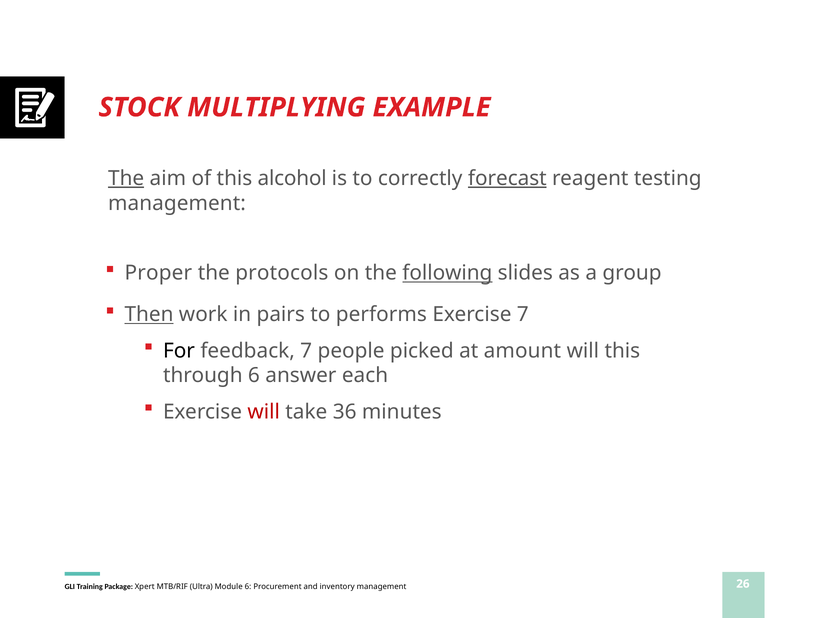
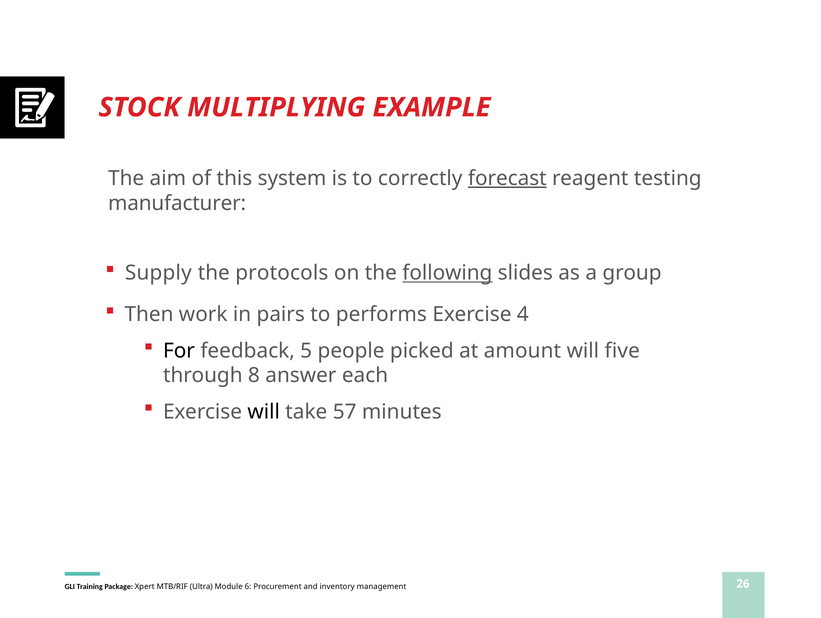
The at (126, 178) underline: present -> none
alcohol: alcohol -> system
management at (177, 203): management -> manufacturer
Proper: Proper -> Supply
Then underline: present -> none
Exercise 7: 7 -> 4
feedback 7: 7 -> 5
will this: this -> five
through 6: 6 -> 8
will at (264, 412) colour: red -> black
36: 36 -> 57
